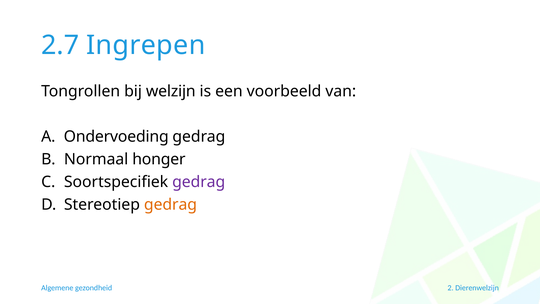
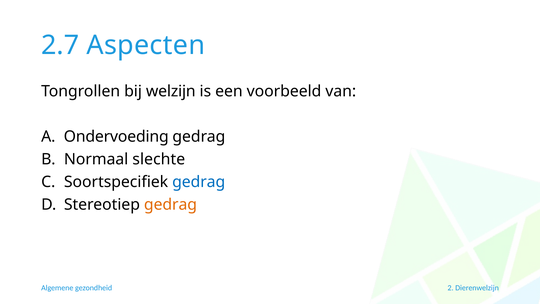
Ingrepen: Ingrepen -> Aspecten
honger: honger -> slechte
gedrag at (199, 182) colour: purple -> blue
